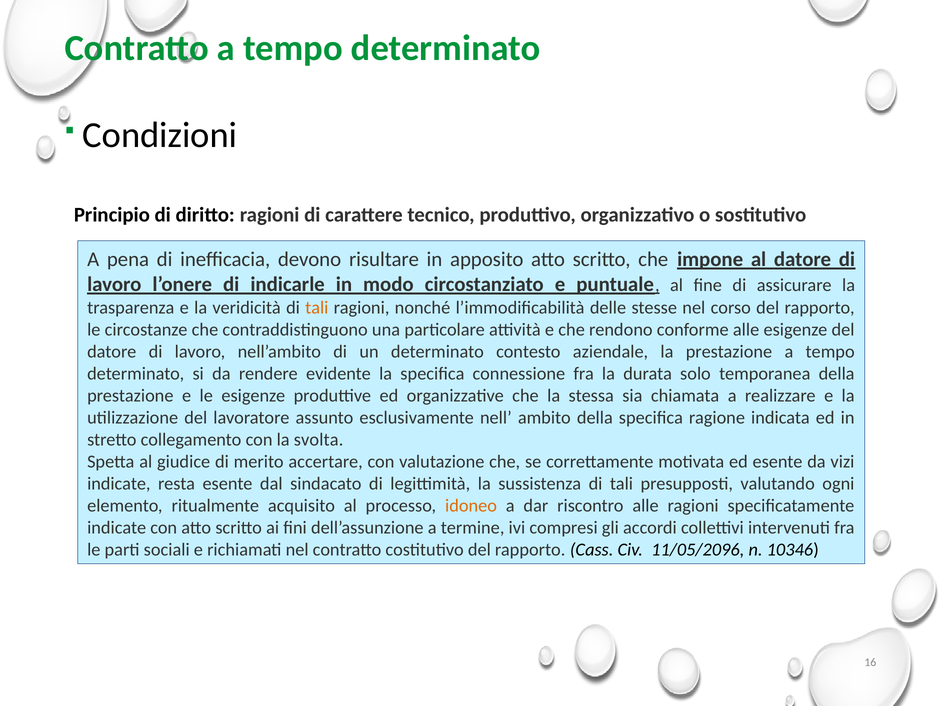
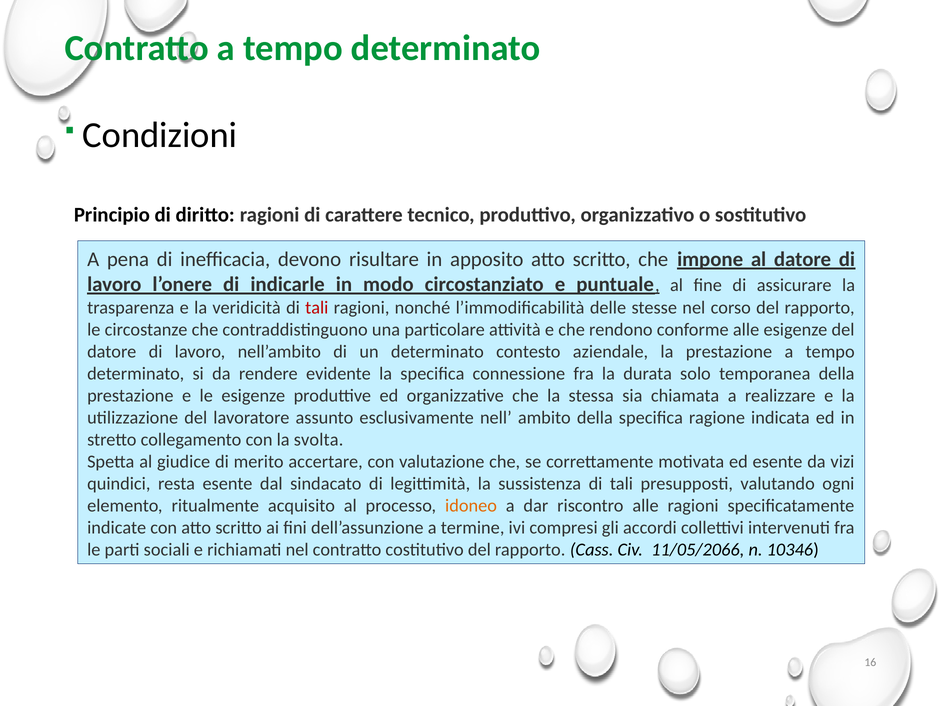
tali at (317, 308) colour: orange -> red
indicate at (119, 483): indicate -> quindici
11/05/2096: 11/05/2096 -> 11/05/2066
